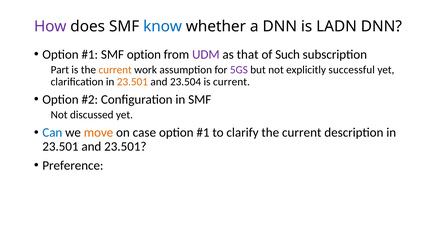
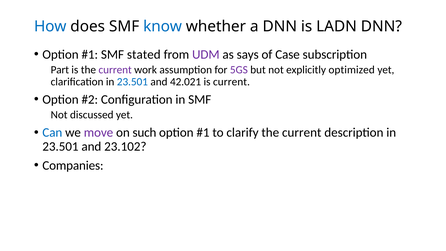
How colour: purple -> blue
SMF option: option -> stated
that: that -> says
Such: Such -> Case
current at (115, 70) colour: orange -> purple
successful: successful -> optimized
23.501 at (132, 82) colour: orange -> blue
23.504: 23.504 -> 42.021
move colour: orange -> purple
case: case -> such
and 23.501: 23.501 -> 23.102
Preference: Preference -> Companies
